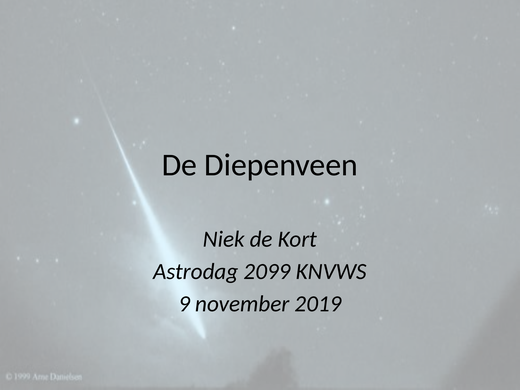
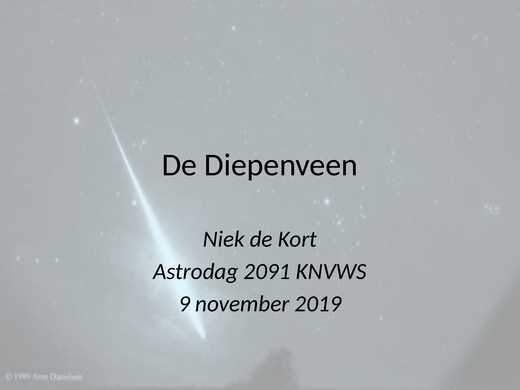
2099: 2099 -> 2091
